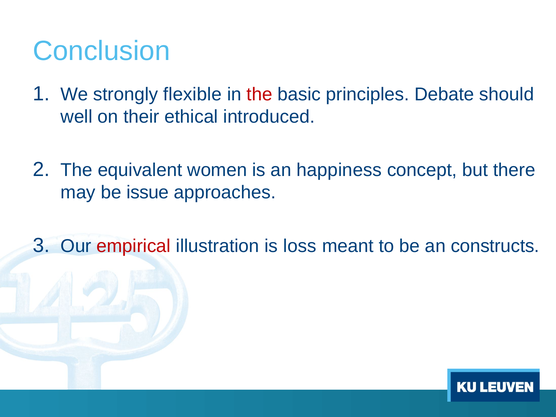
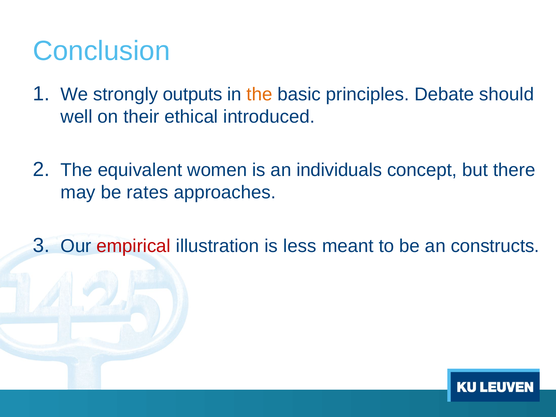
flexible: flexible -> outputs
the at (260, 95) colour: red -> orange
happiness: happiness -> individuals
issue: issue -> rates
loss: loss -> less
